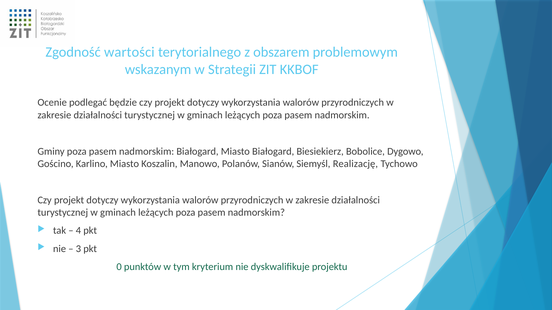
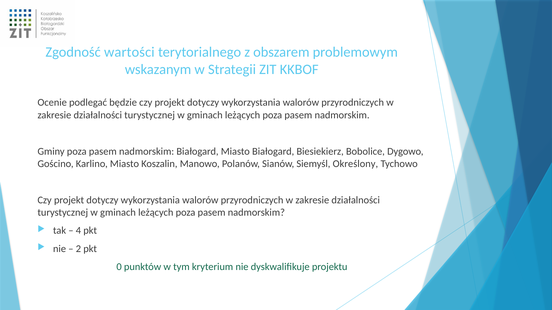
Realizację: Realizację -> Określony
3: 3 -> 2
